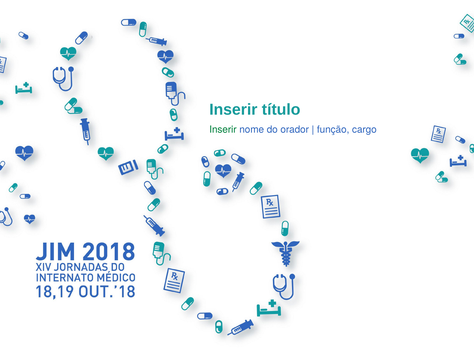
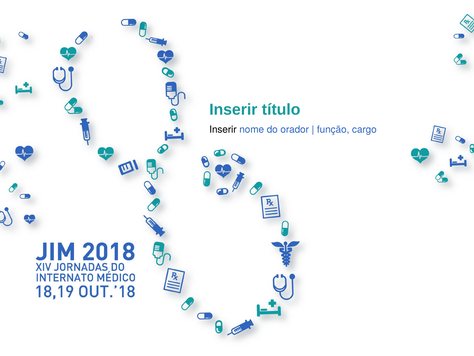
Inserir at (223, 130) colour: green -> black
